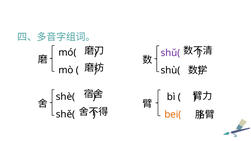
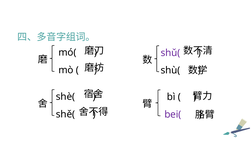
bei( colour: orange -> purple
